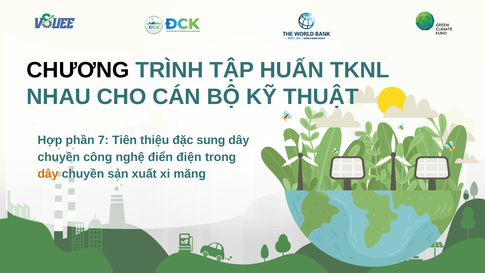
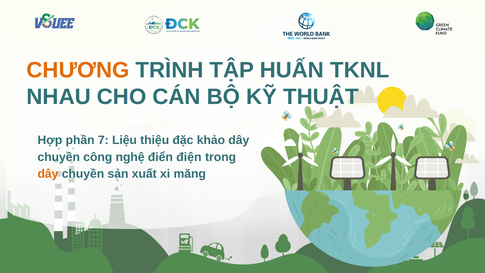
CHƯƠNG colour: black -> orange
Tiên: Tiên -> Liệu
sung: sung -> khảo
